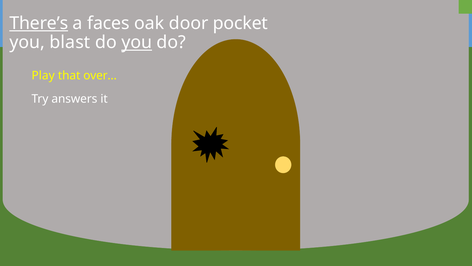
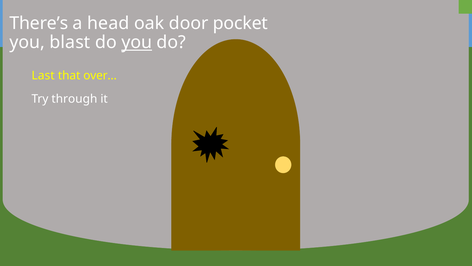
There’s underline: present -> none
faces: faces -> head
Play: Play -> Last
answers: answers -> through
